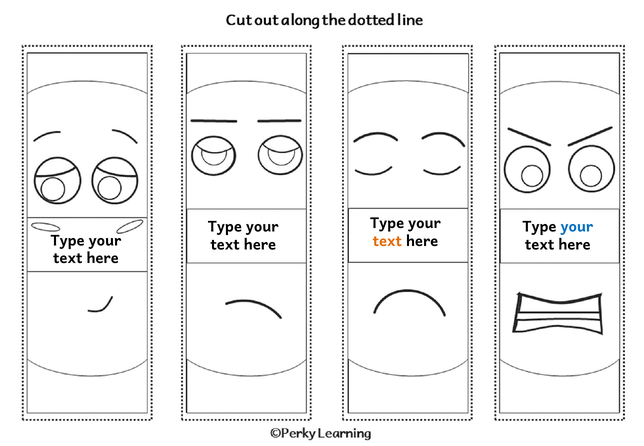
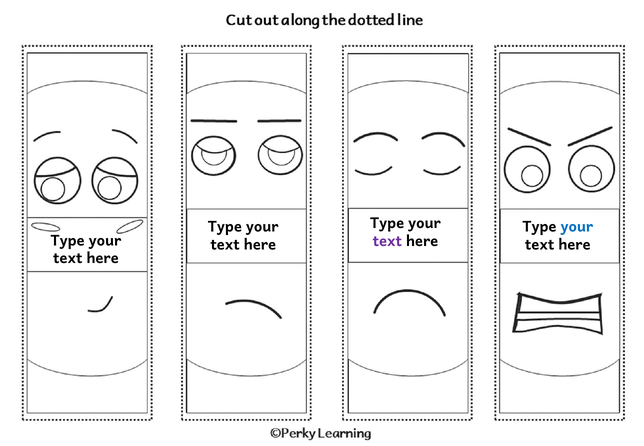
text at (387, 241) colour: orange -> purple
